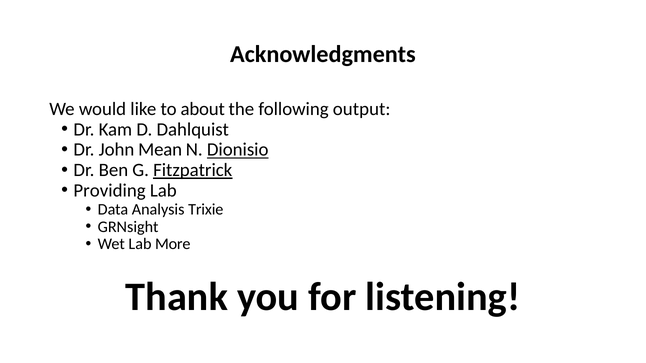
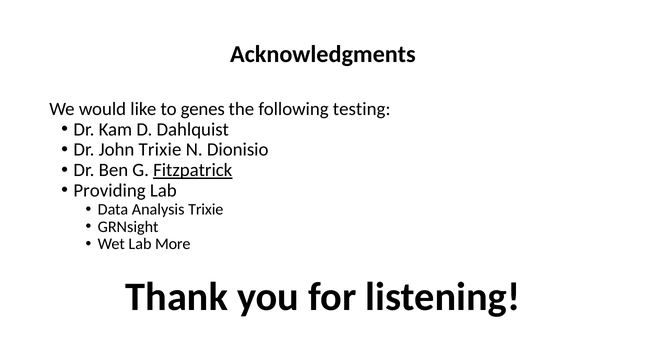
about: about -> genes
output: output -> testing
John Mean: Mean -> Trixie
Dionisio underline: present -> none
